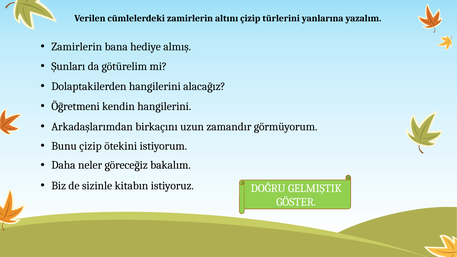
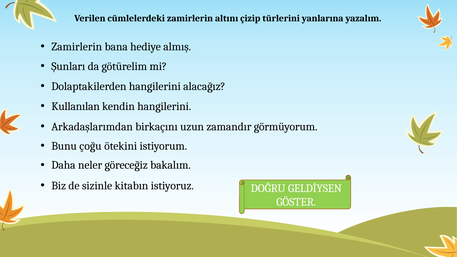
Öğretmeni: Öğretmeni -> Kullanılan
Bunu çizip: çizip -> çoğu
GELMIŞTIK: GELMIŞTIK -> GELDİYSEN
